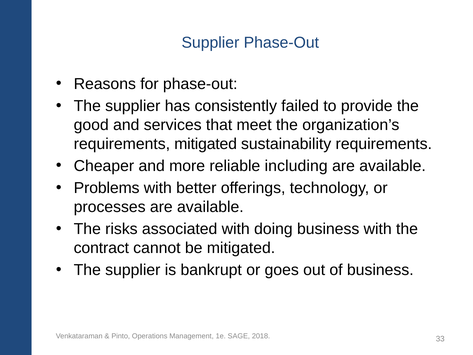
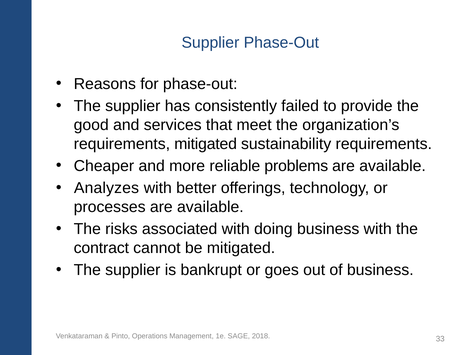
including: including -> problems
Problems: Problems -> Analyzes
